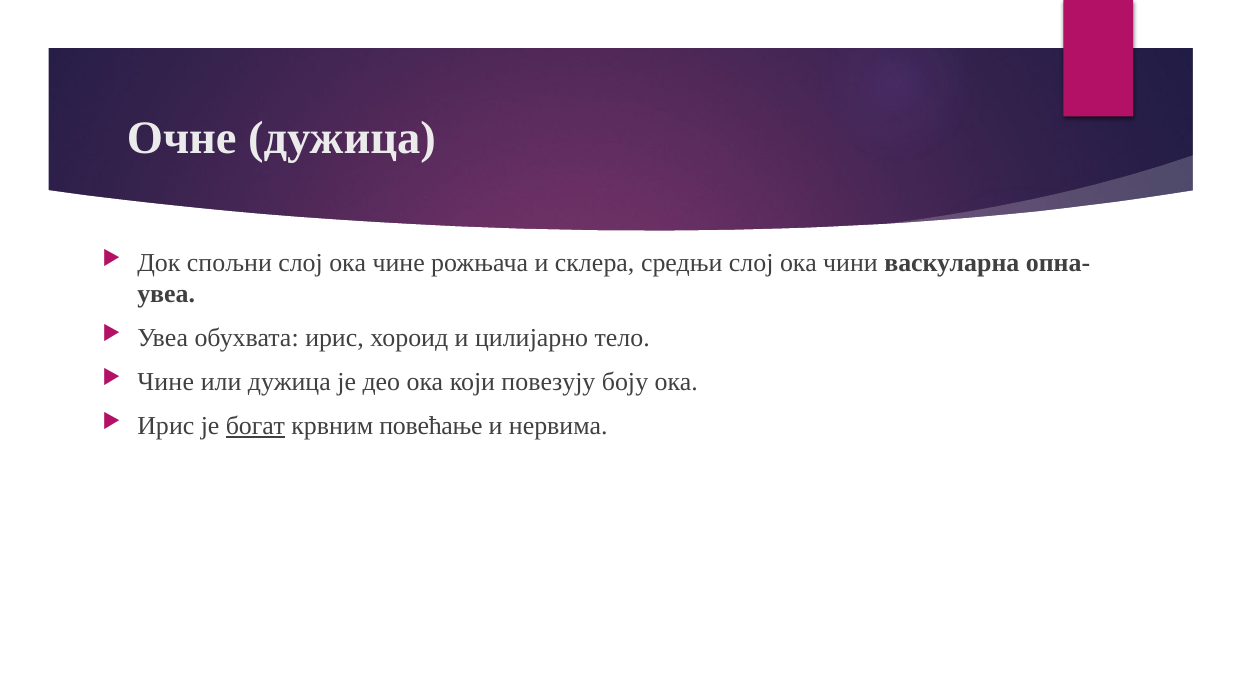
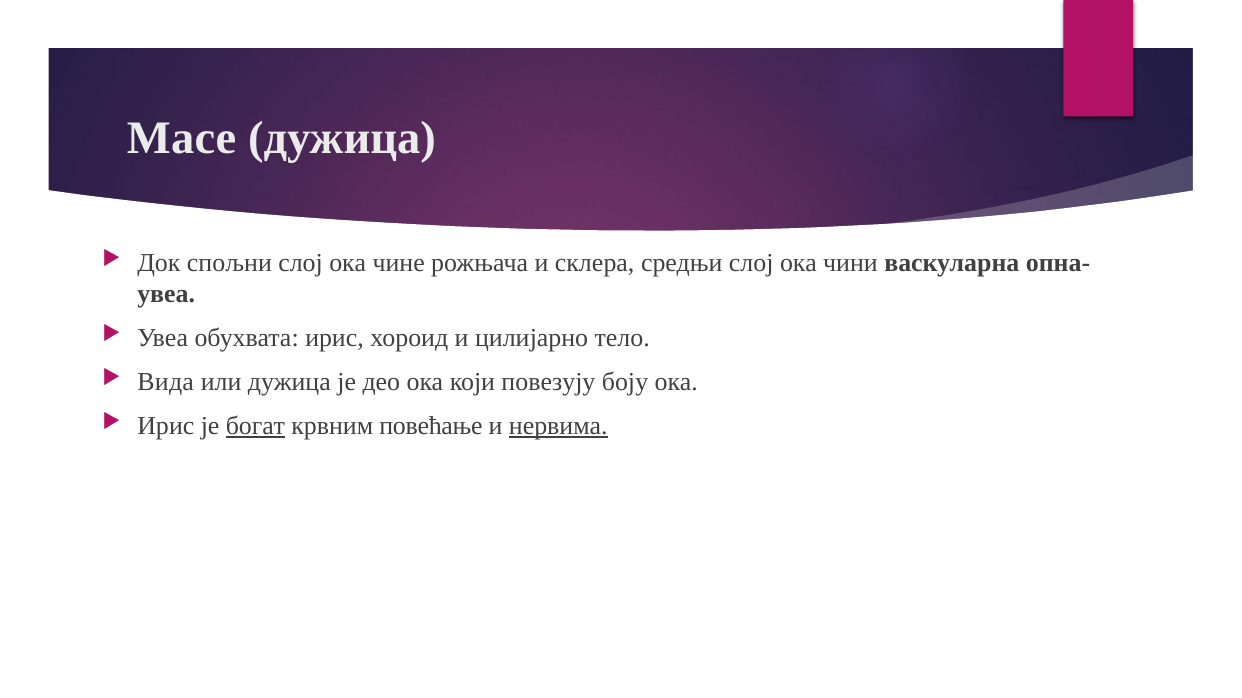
Очне: Очне -> Масе
Чине at (166, 382): Чине -> Вида
нервима underline: none -> present
